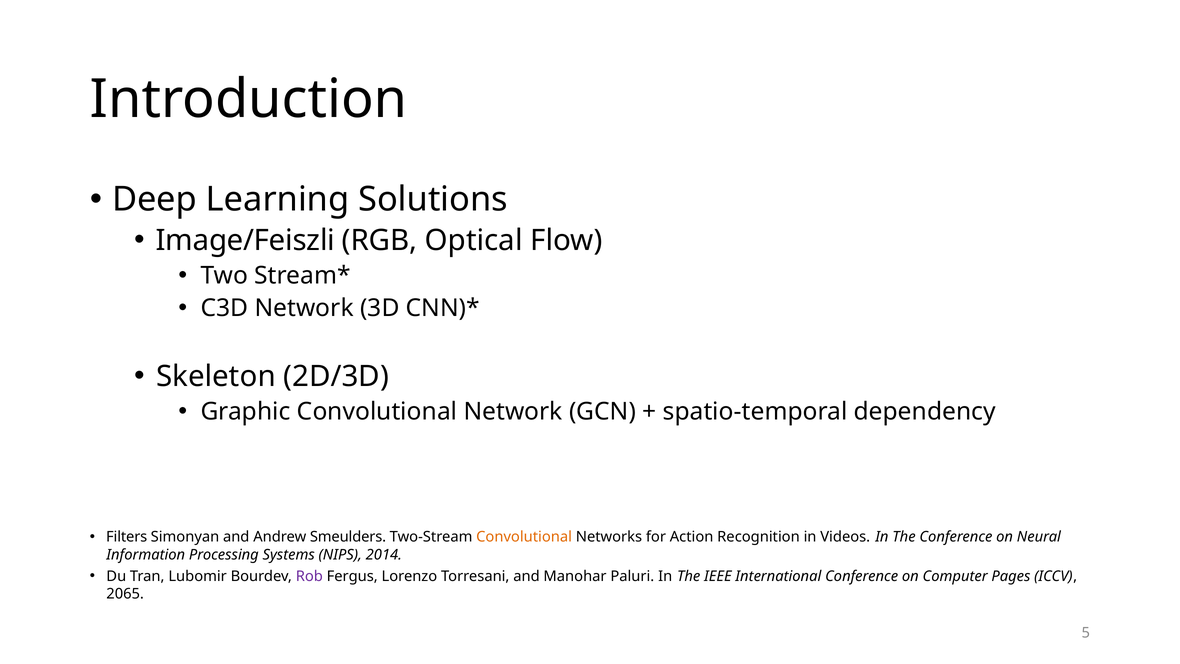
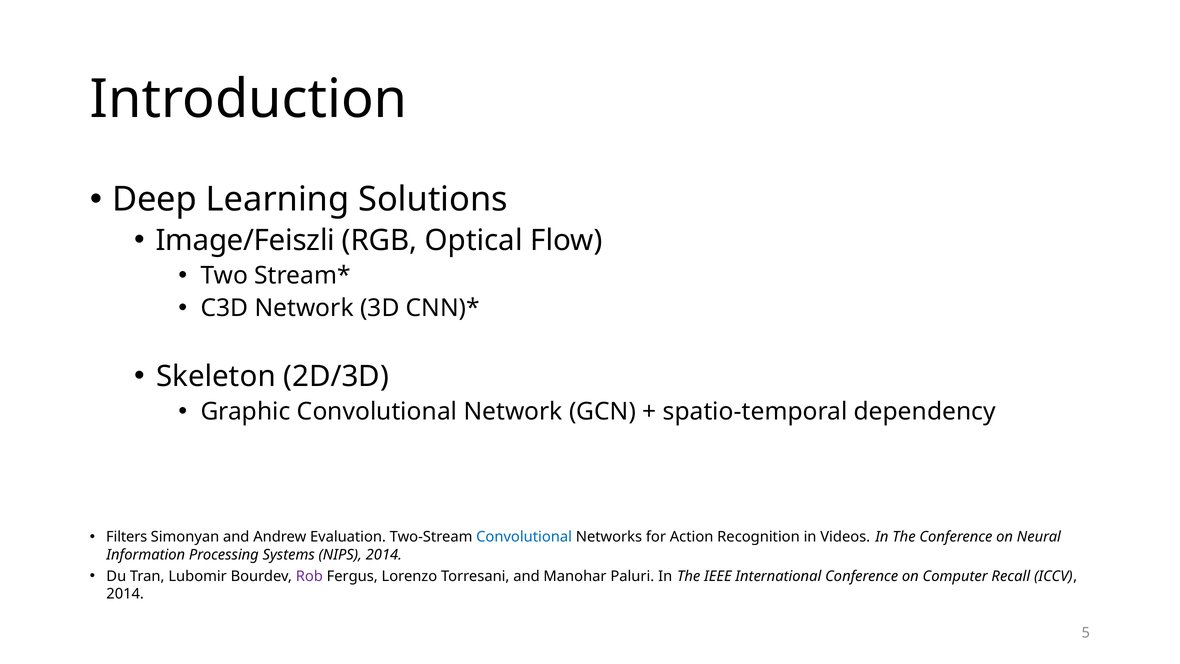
Smeulders: Smeulders -> Evaluation
Convolutional at (524, 537) colour: orange -> blue
Pages: Pages -> Recall
2065 at (125, 594): 2065 -> 2014
